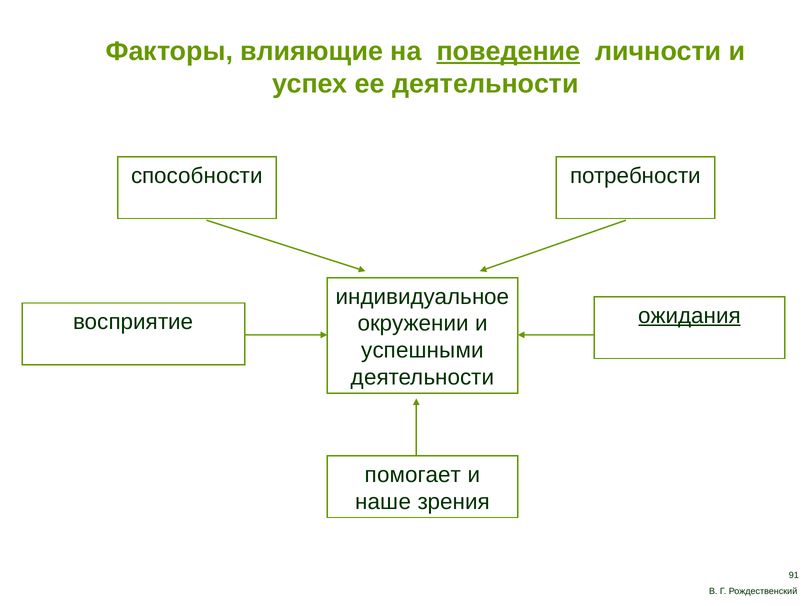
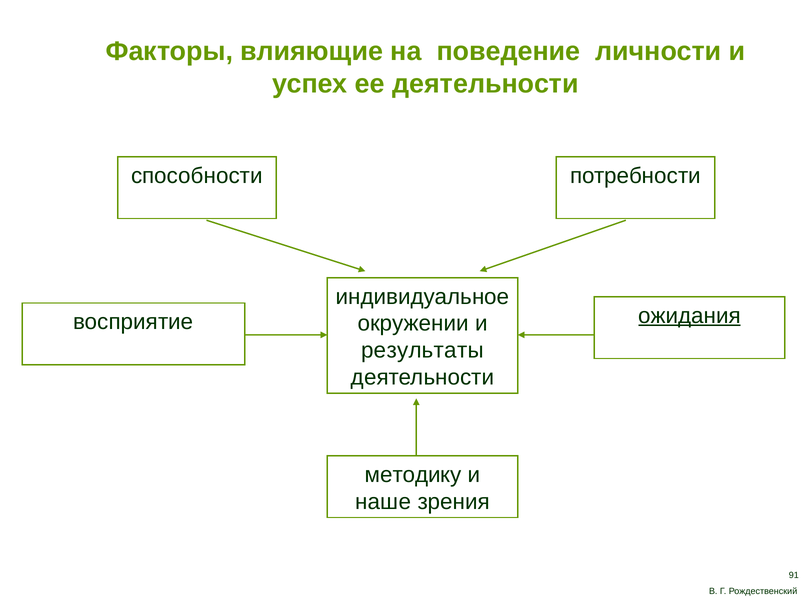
поведение underline: present -> none
успешными: успешными -> результаты
помогает: помогает -> методику
